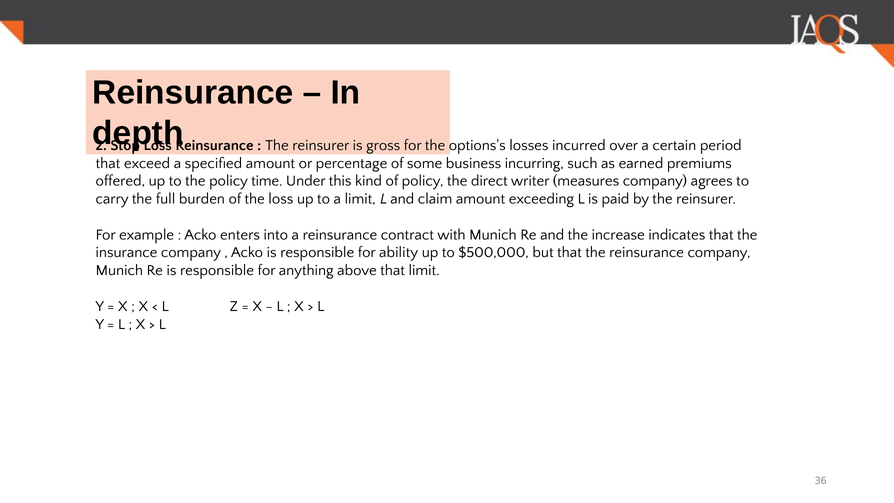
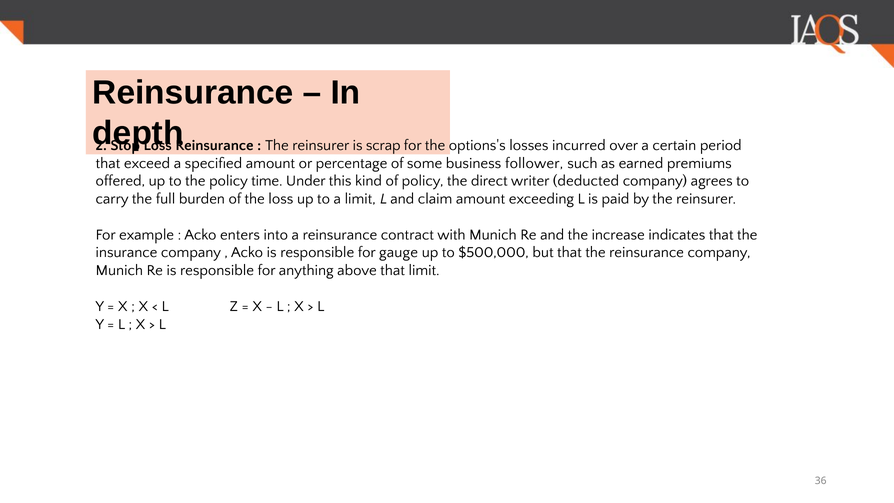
gross: gross -> scrap
incurring: incurring -> follower
measures: measures -> deducted
ability: ability -> gauge
